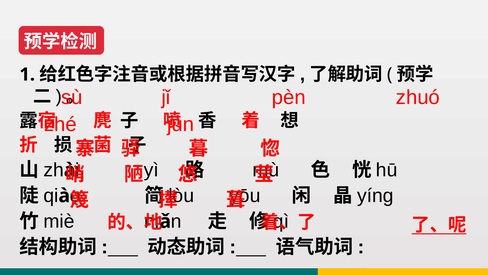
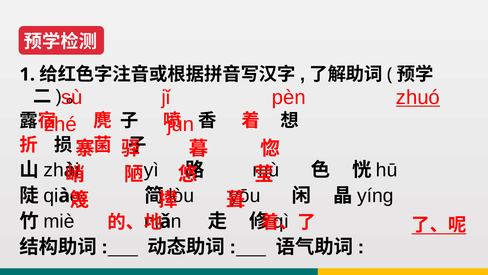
zhuó underline: none -> present
